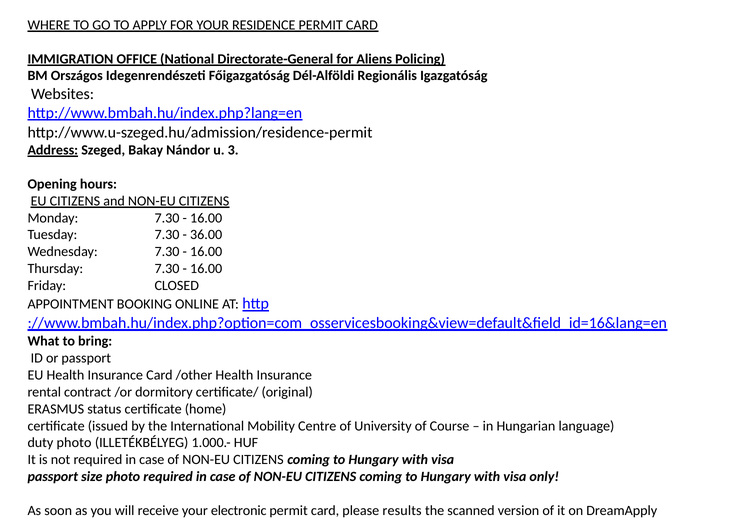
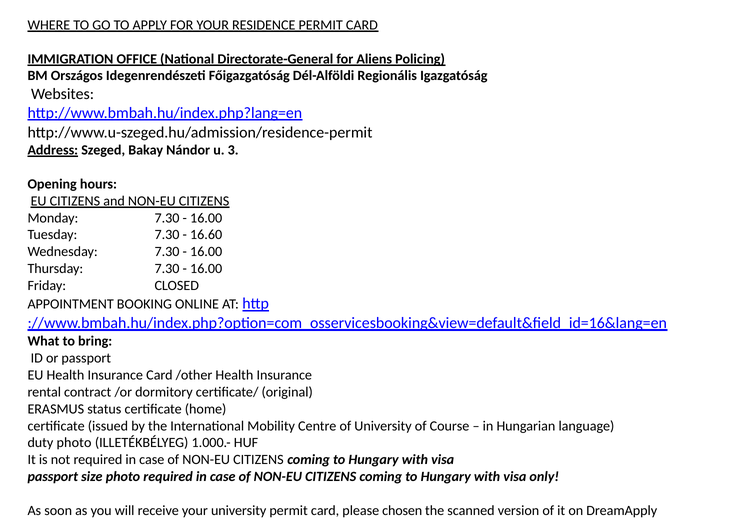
36.00: 36.00 -> 16.60
your electronic: electronic -> university
results: results -> chosen
